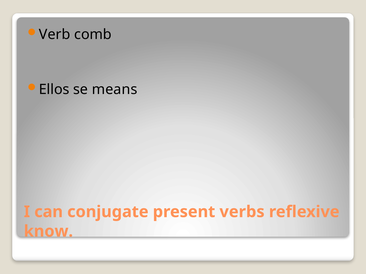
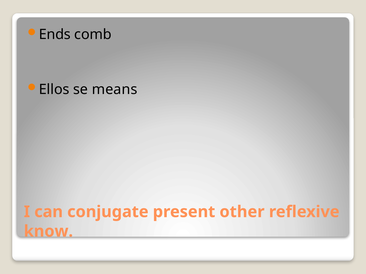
Verb: Verb -> Ends
verbs: verbs -> other
